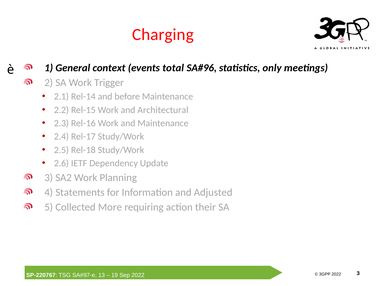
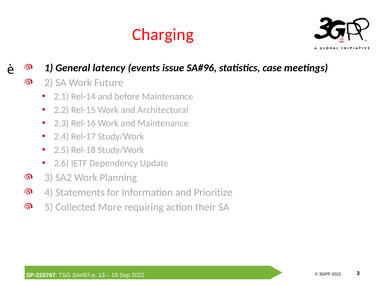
context: context -> latency
total: total -> issue
only: only -> case
Trigger: Trigger -> Future
Adjusted: Adjusted -> Prioritize
